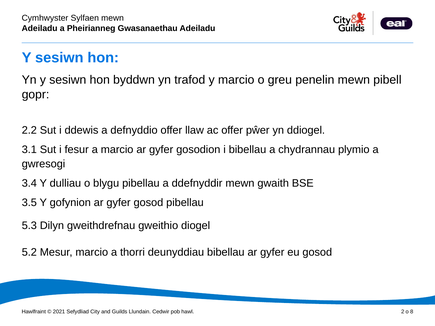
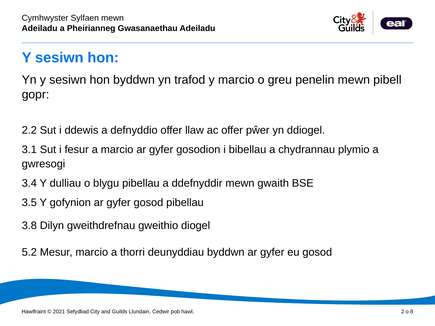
5.3: 5.3 -> 3.8
deunyddiau bibellau: bibellau -> byddwn
